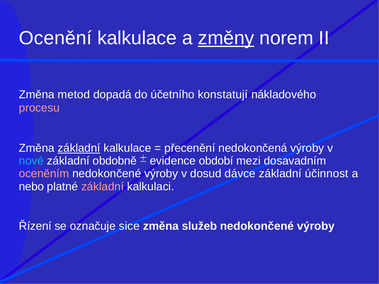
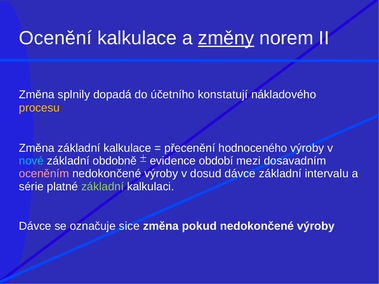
metod: metod -> splnily
procesu colour: pink -> yellow
základní at (79, 148) underline: present -> none
nedokončená: nedokončená -> hodnoceného
účinnost: účinnost -> intervalu
nebo: nebo -> série
základní at (103, 187) colour: pink -> light green
Řízení at (35, 226): Řízení -> Dávce
služeb: služeb -> pokud
